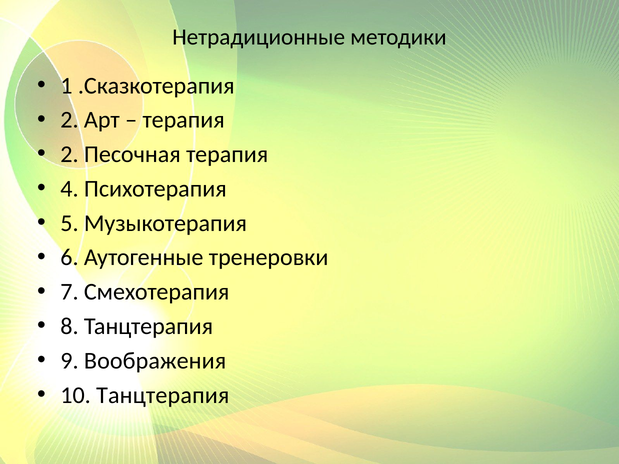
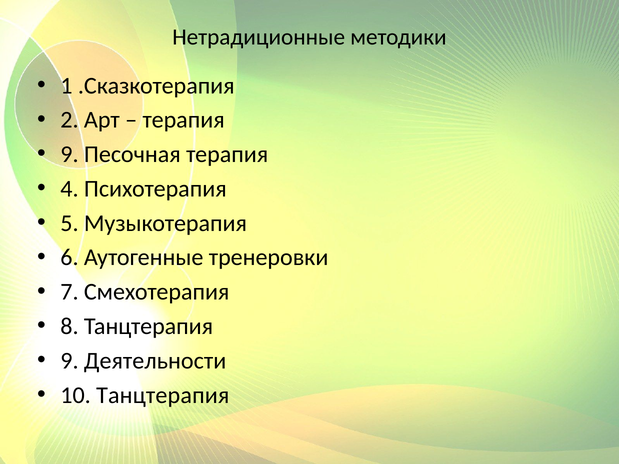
2 at (69, 154): 2 -> 9
Воображения: Воображения -> Деятельности
